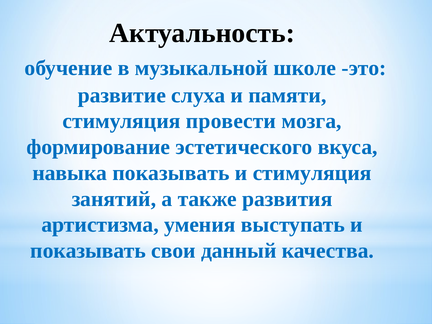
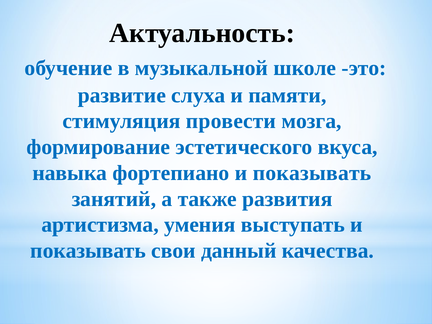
навыка показывать: показывать -> фортепиано
стимуляция at (312, 173): стимуляция -> показывать
